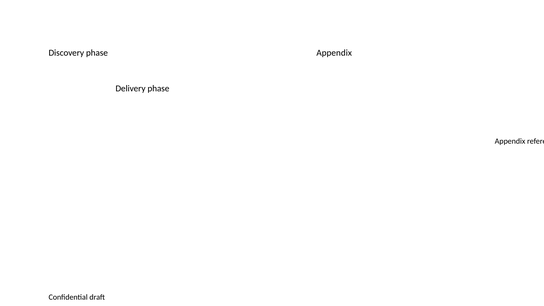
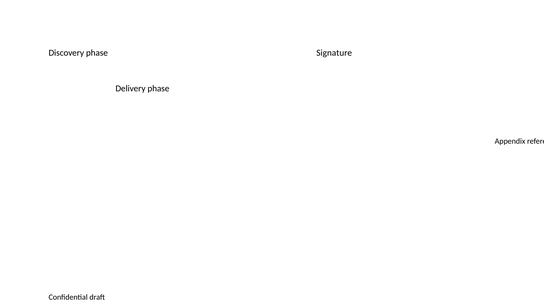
Appendix at (334, 53): Appendix -> Signature
